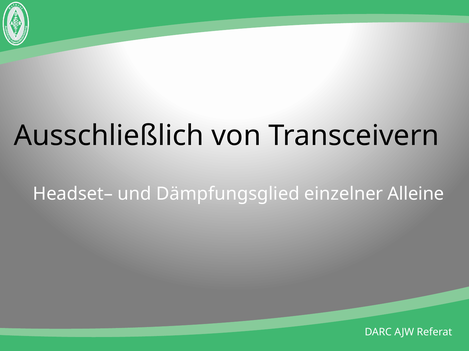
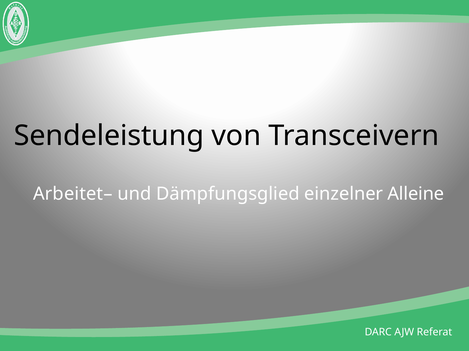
Ausschließlich: Ausschließlich -> Sendeleistung
Headset–: Headset– -> Arbeitet–
